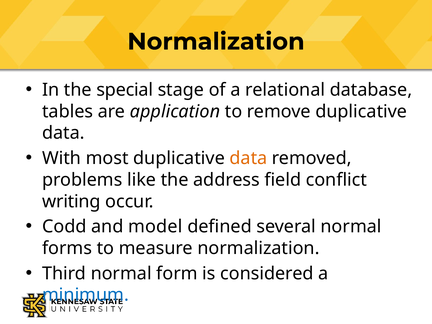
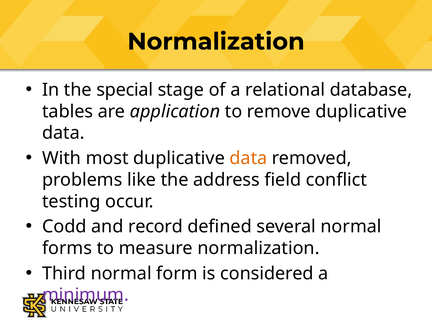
writing: writing -> testing
model: model -> record
minimum colour: blue -> purple
